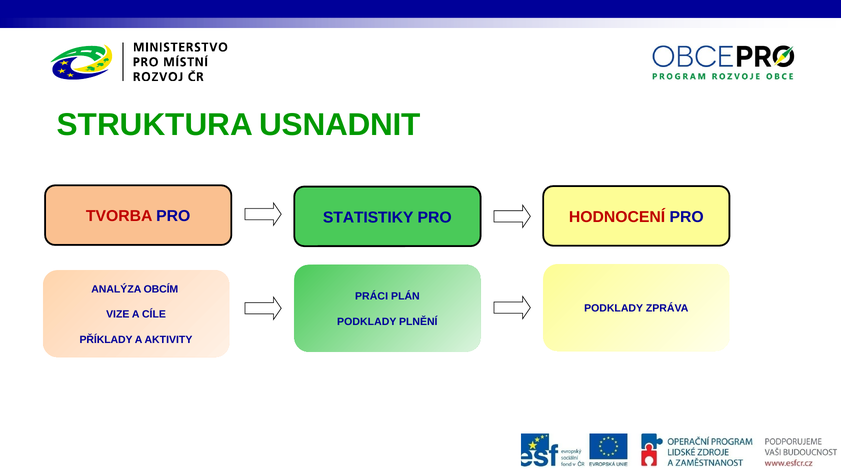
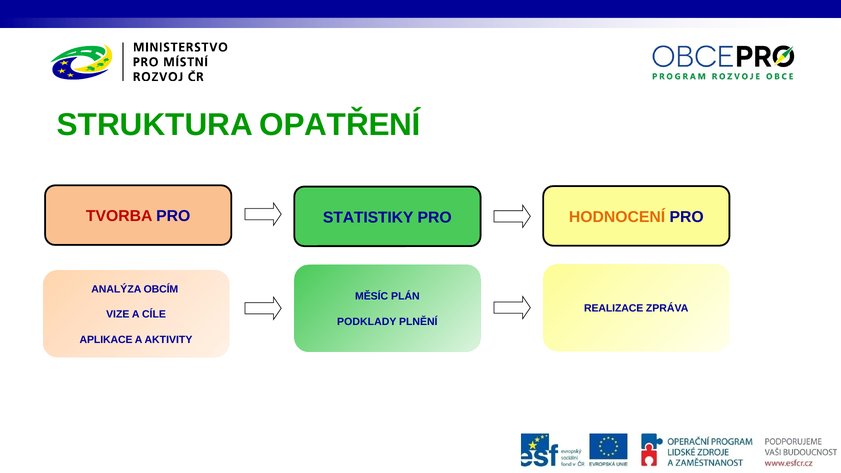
USNADNIT: USNADNIT -> OPATŘENÍ
HODNOCENÍ colour: red -> orange
PRÁCI: PRÁCI -> MĚSÍC
PODKLADY at (614, 308): PODKLADY -> REALIZACE
PŘÍKLADY: PŘÍKLADY -> APLIKACE
